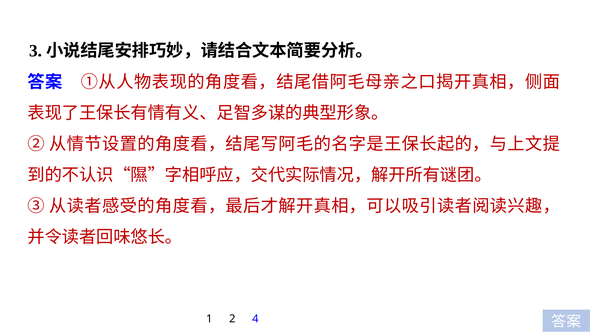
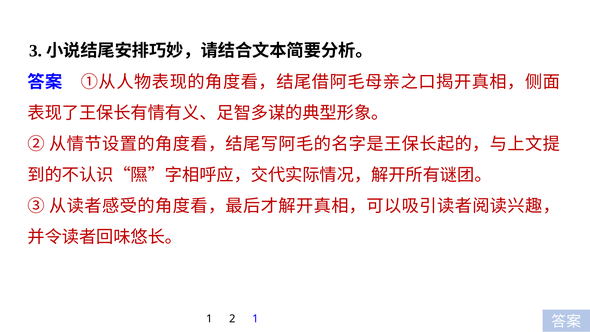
2 4: 4 -> 1
